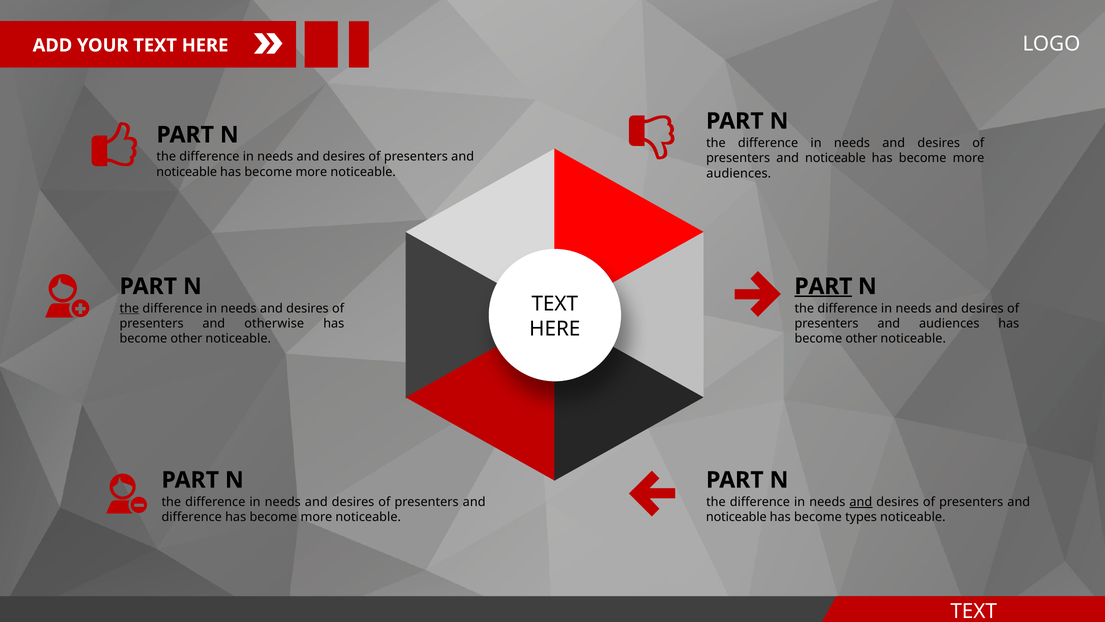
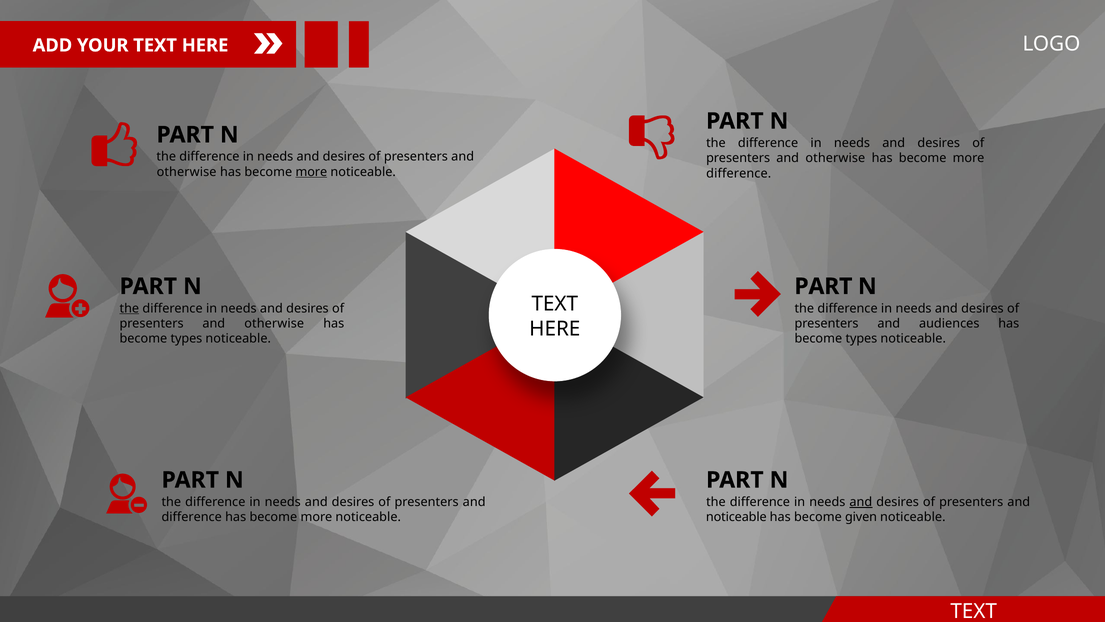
noticeable at (835, 158): noticeable -> otherwise
noticeable at (187, 172): noticeable -> otherwise
more at (311, 172) underline: none -> present
audiences at (739, 173): audiences -> difference
PART at (823, 286) underline: present -> none
other at (186, 339): other -> types
other at (861, 339): other -> types
types: types -> given
